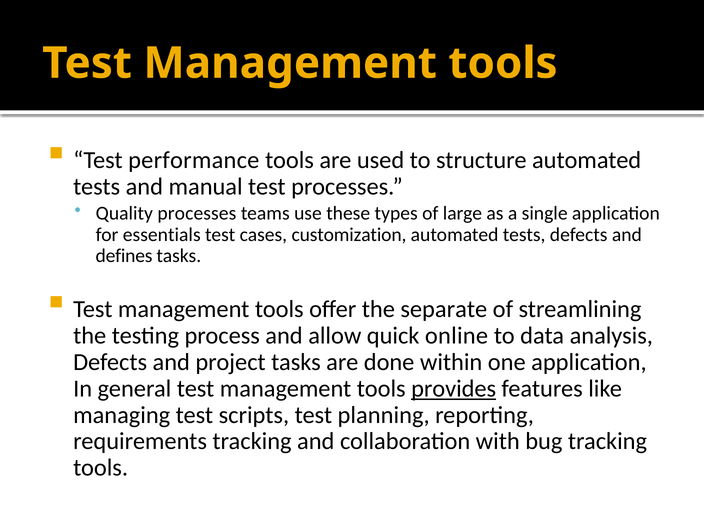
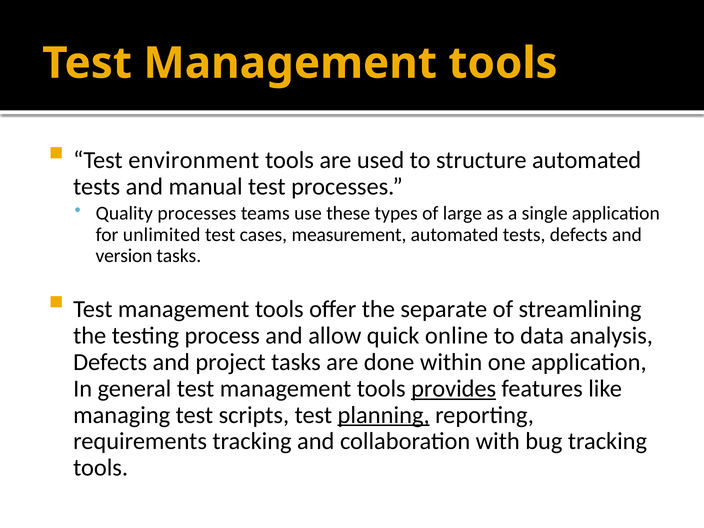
performance: performance -> environment
essentials: essentials -> unlimited
customization: customization -> measurement
defines: defines -> version
planning underline: none -> present
